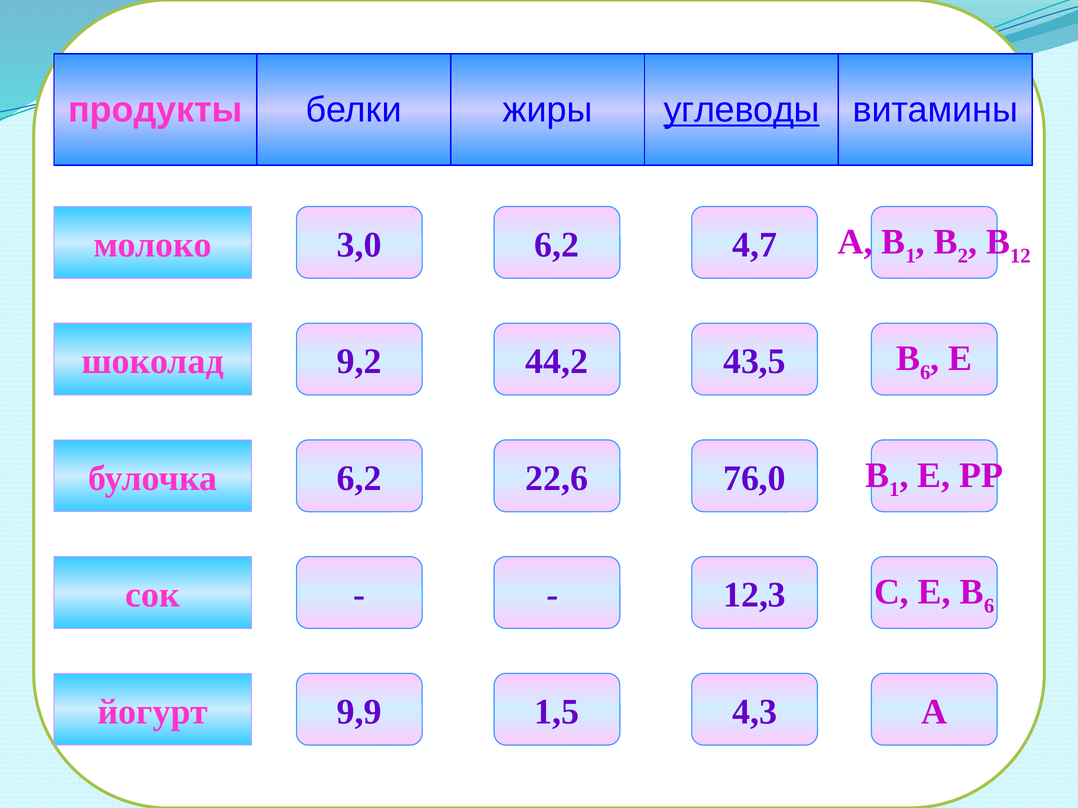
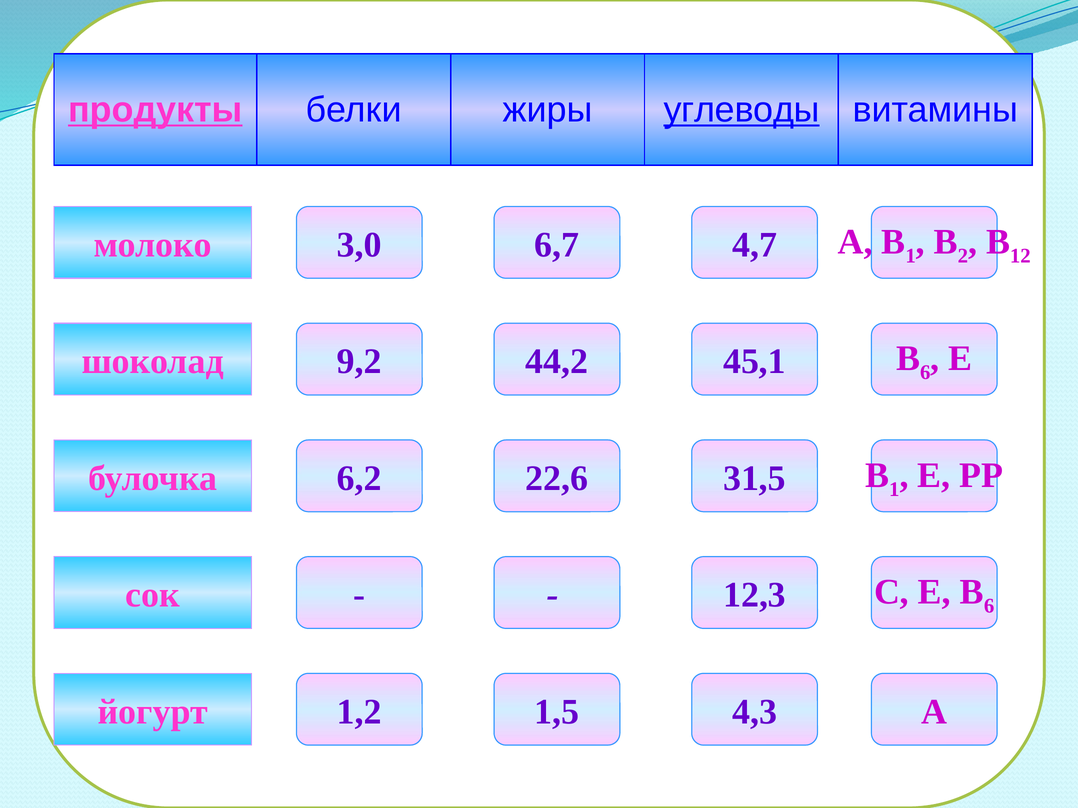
продукты underline: none -> present
6,2 at (557, 245): 6,2 -> 6,7
43,5: 43,5 -> 45,1
76,0: 76,0 -> 31,5
9,9: 9,9 -> 1,2
